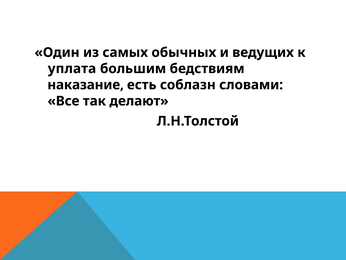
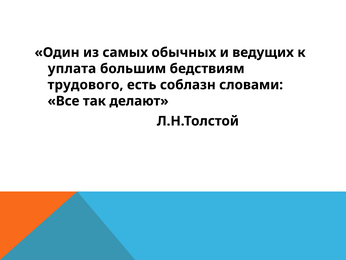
наказание: наказание -> трудового
